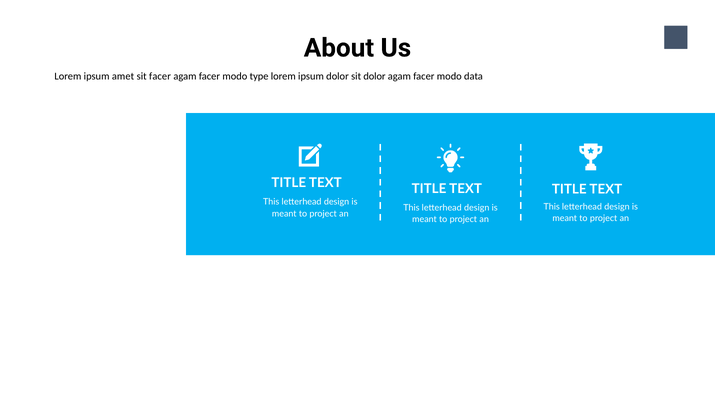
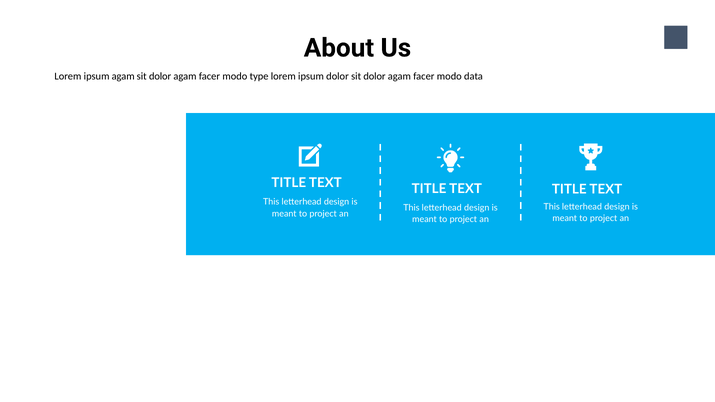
ipsum amet: amet -> agam
facer at (160, 76): facer -> dolor
